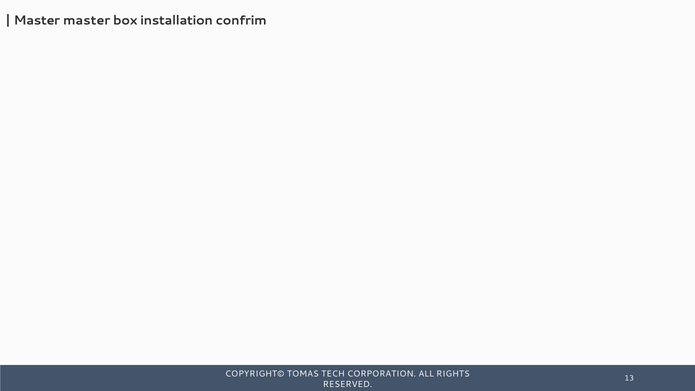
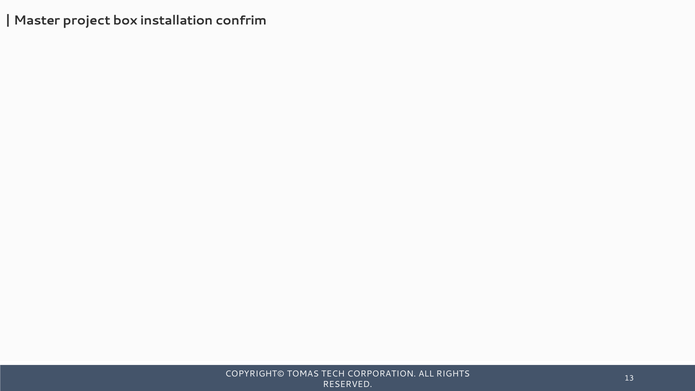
Master master: master -> project
